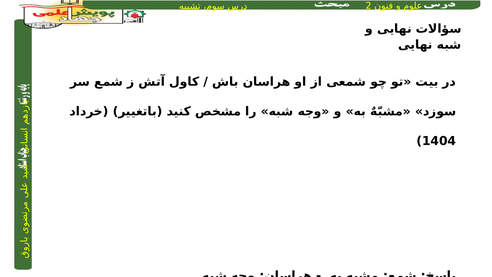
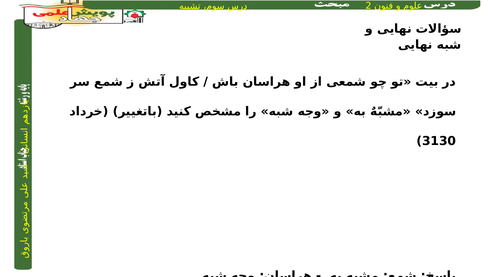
1404: 1404 -> 3130
